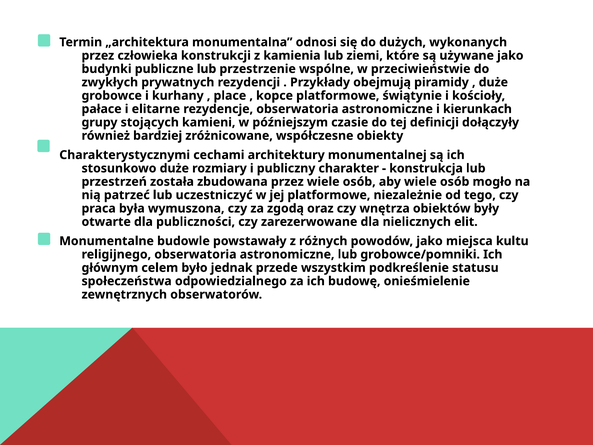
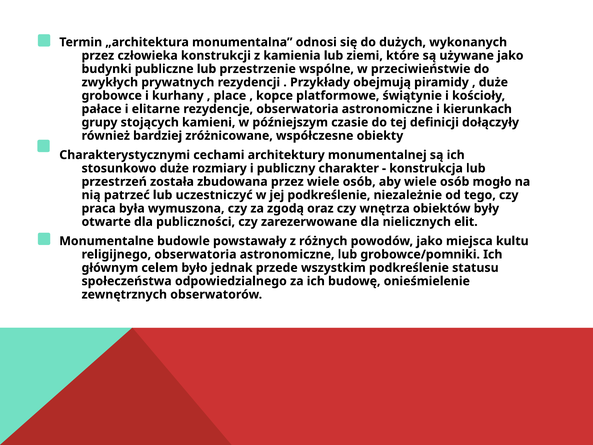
jej platformowe: platformowe -> podkreślenie
